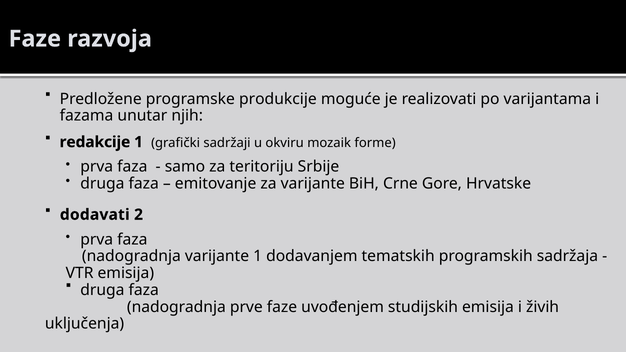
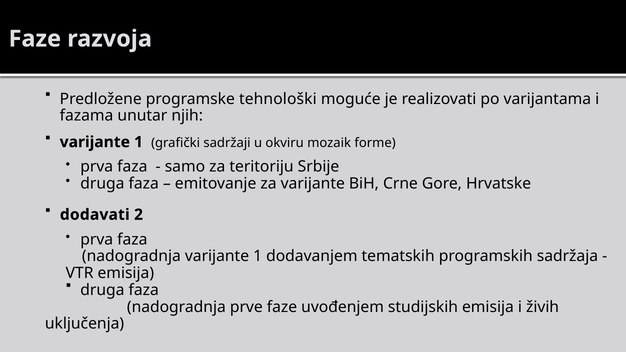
produkcije: produkcije -> tehnološki
redakcije at (95, 142): redakcije -> varijante
